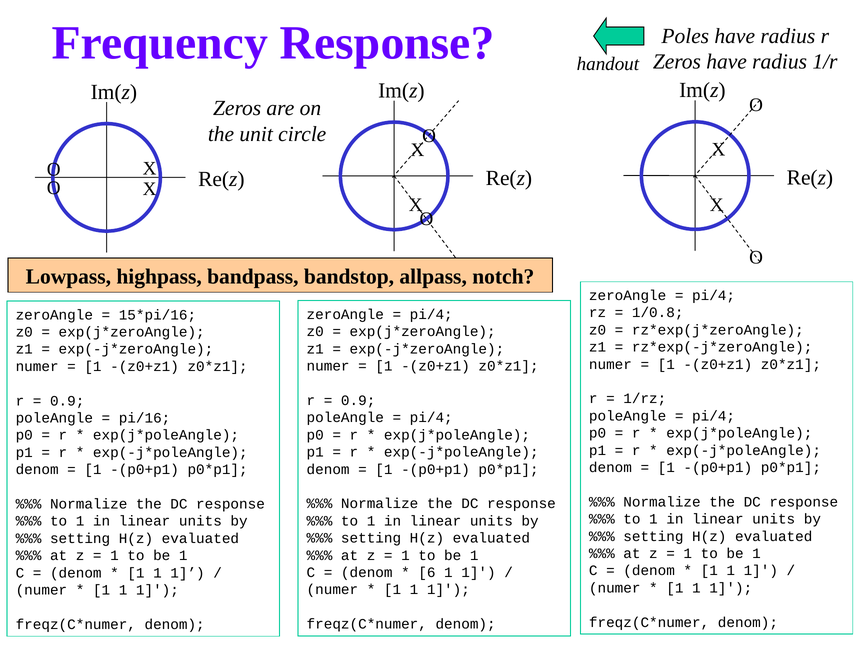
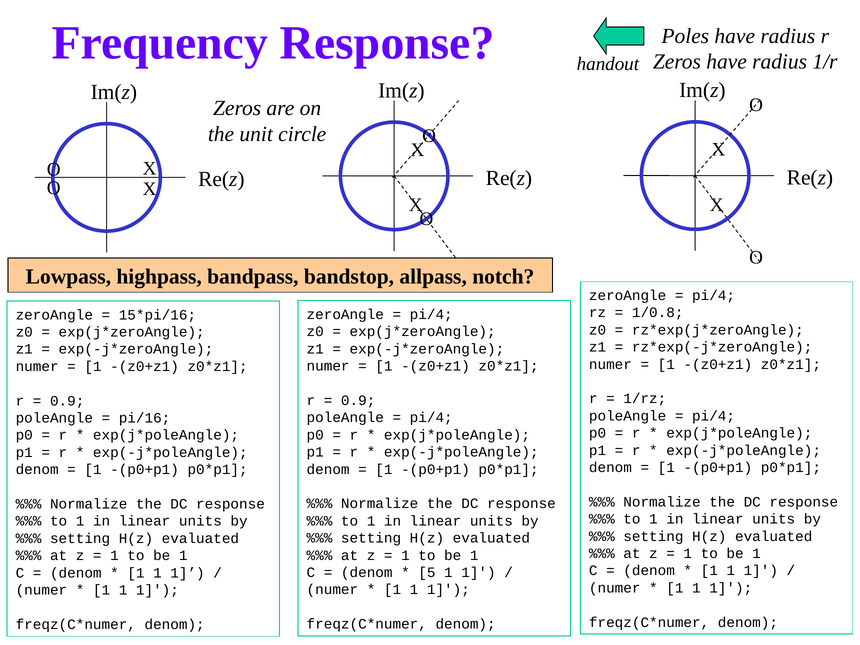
6: 6 -> 5
